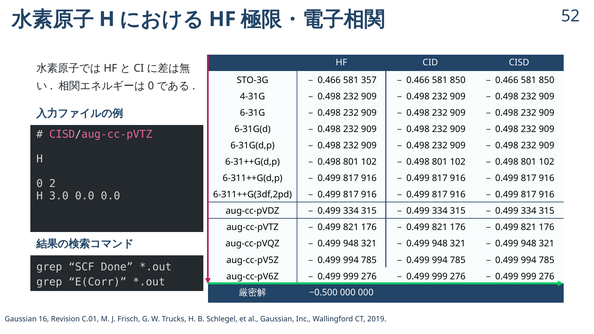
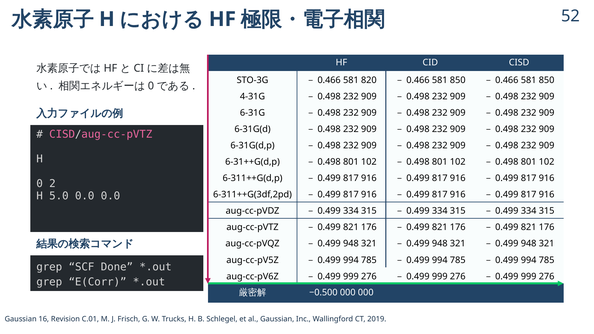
357: 357 -> 820
3.0: 3.0 -> 5.0
